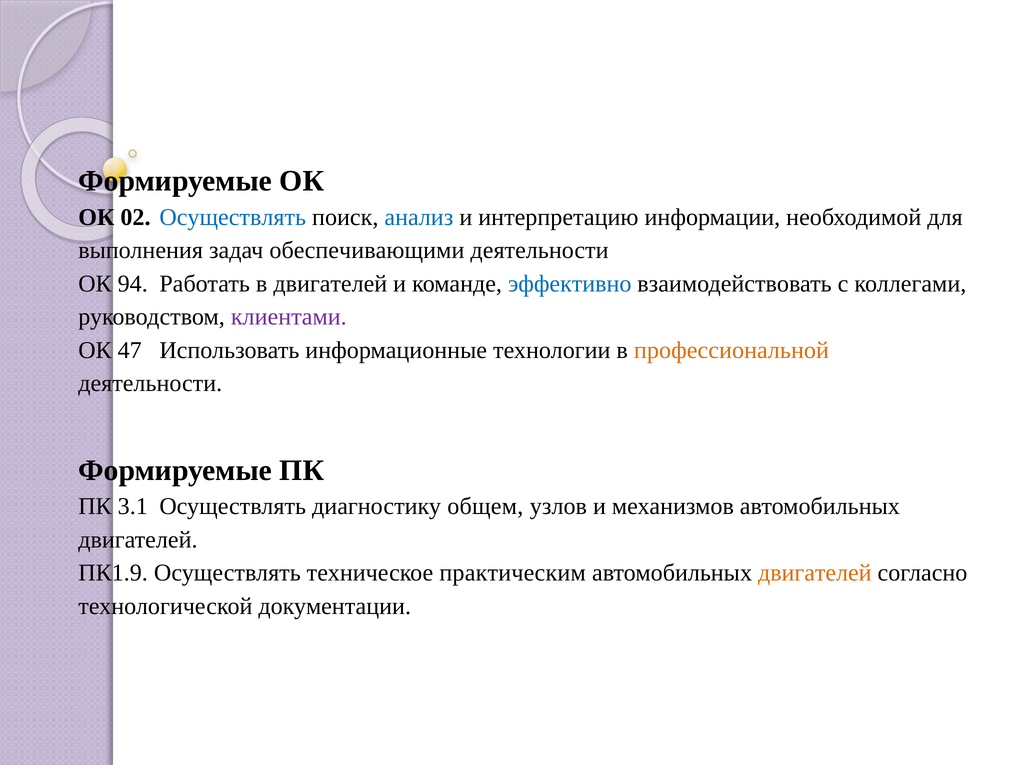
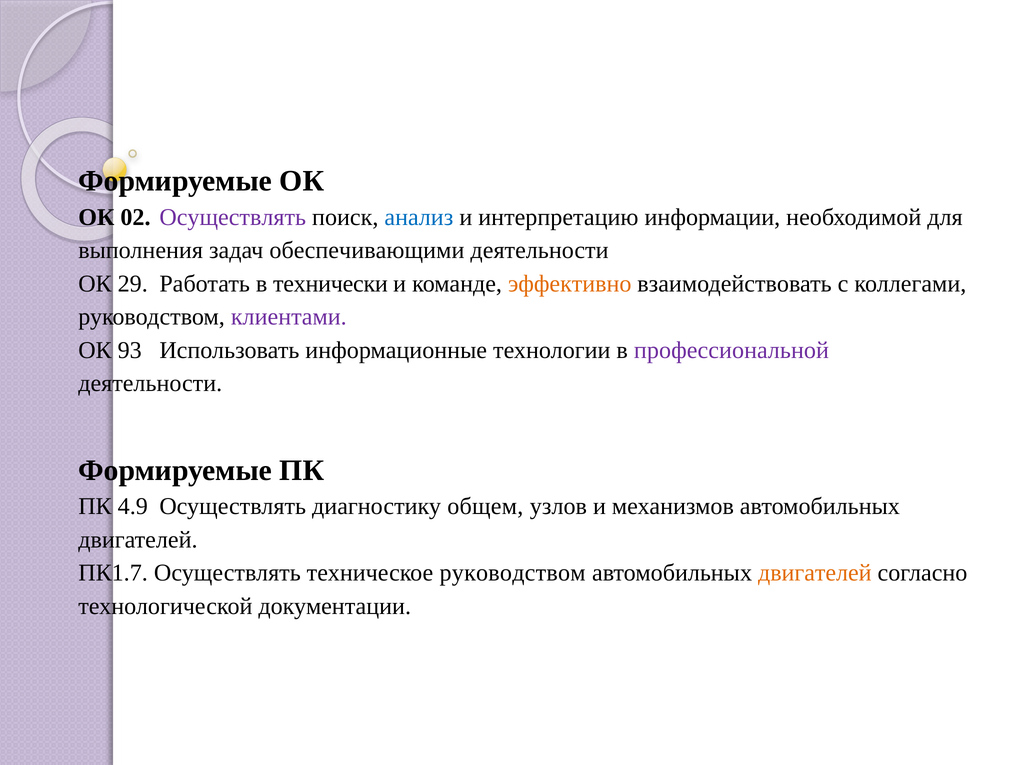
Осуществлять at (233, 217) colour: blue -> purple
94: 94 -> 29
в двигателей: двигателей -> технически
эффективно colour: blue -> orange
47: 47 -> 93
профессиональной colour: orange -> purple
3.1: 3.1 -> 4.9
ПК1.9: ПК1.9 -> ПК1.7
техническое практическим: практическим -> руководством
